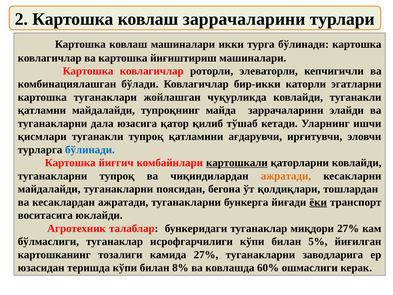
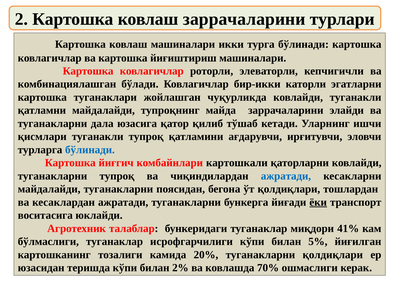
картошкали underline: present -> none
ажратади at (286, 176) colour: orange -> blue
миқдори 27%: 27% -> 41%
камида 27%: 27% -> 20%
туганакларни заводларига: заводларига -> қолдиқлари
8%: 8% -> 2%
60%: 60% -> 70%
